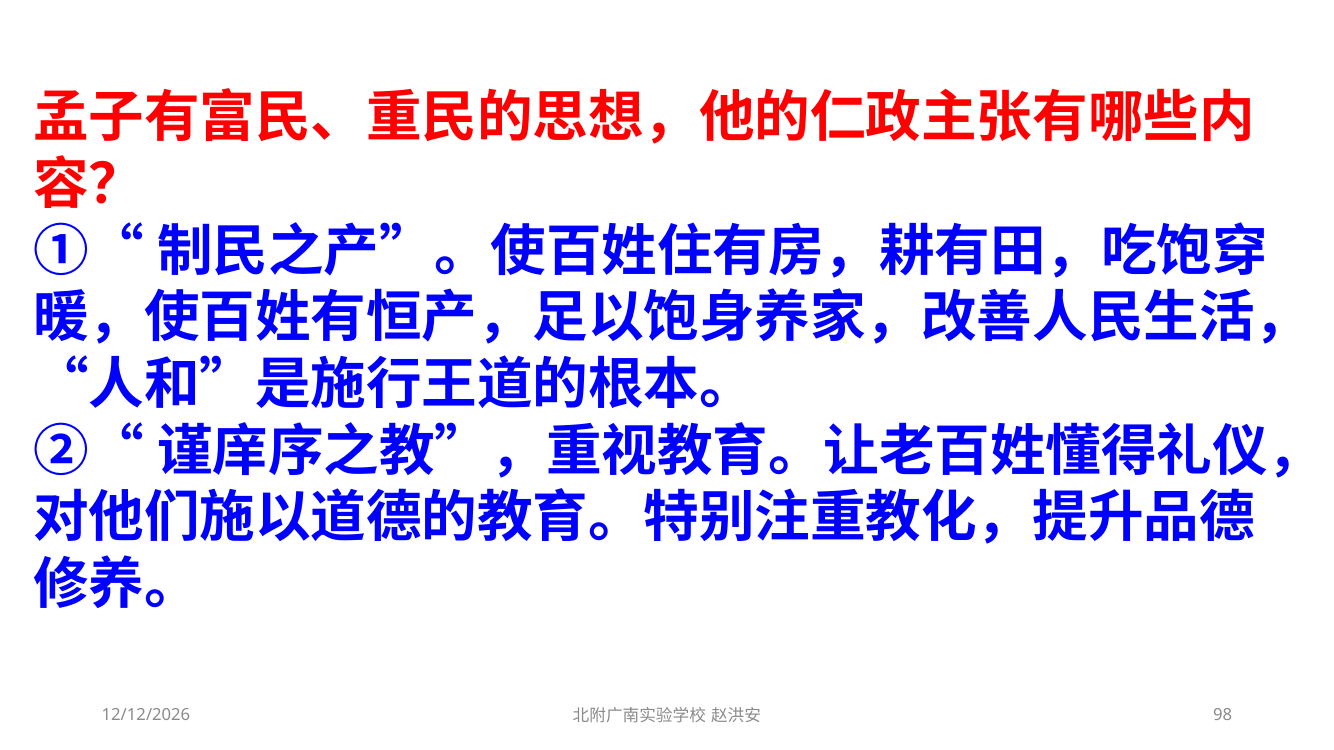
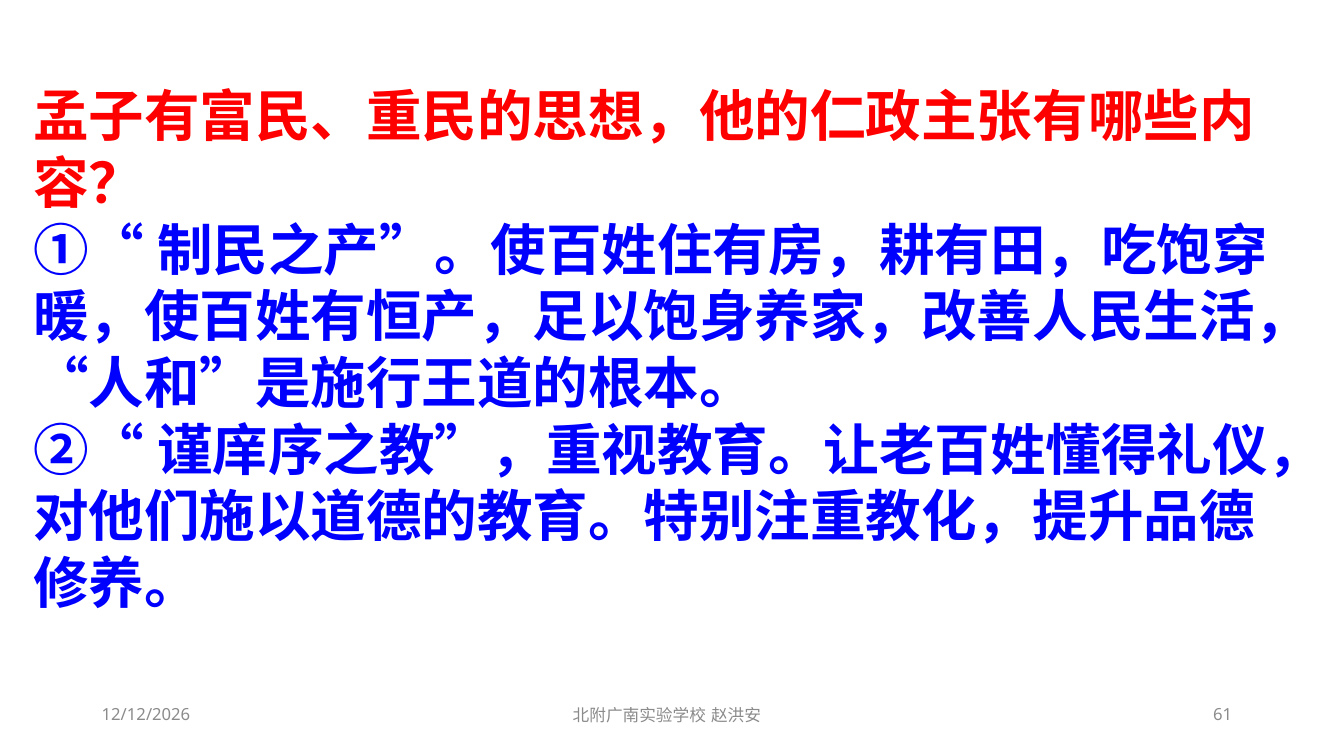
98: 98 -> 61
